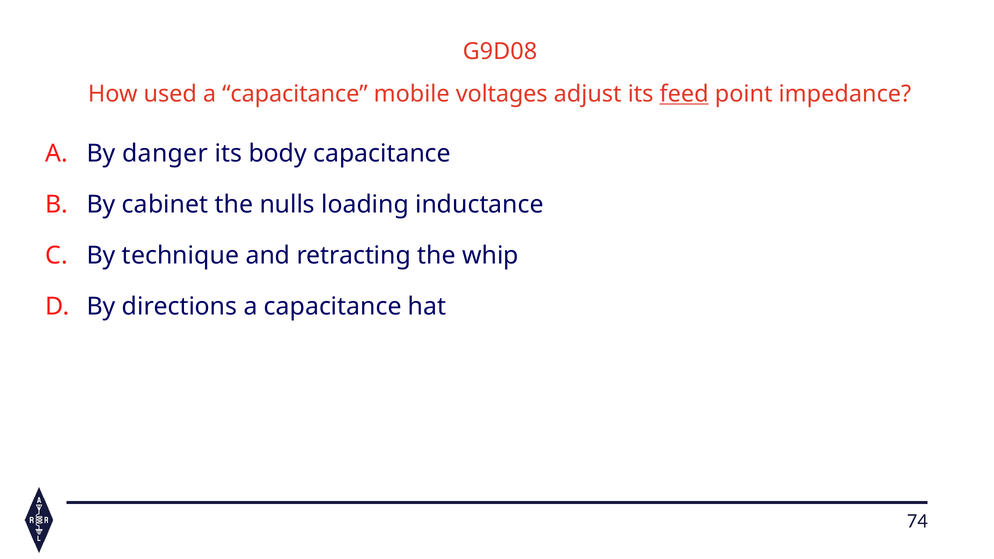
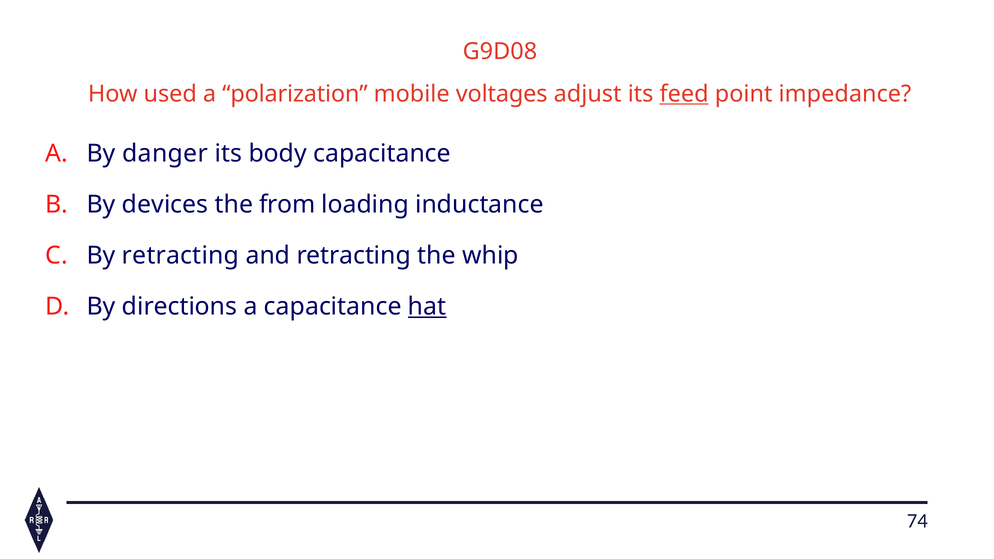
capacitance at (295, 94): capacitance -> polarization
cabinet: cabinet -> devices
nulls: nulls -> from
By technique: technique -> retracting
hat underline: none -> present
